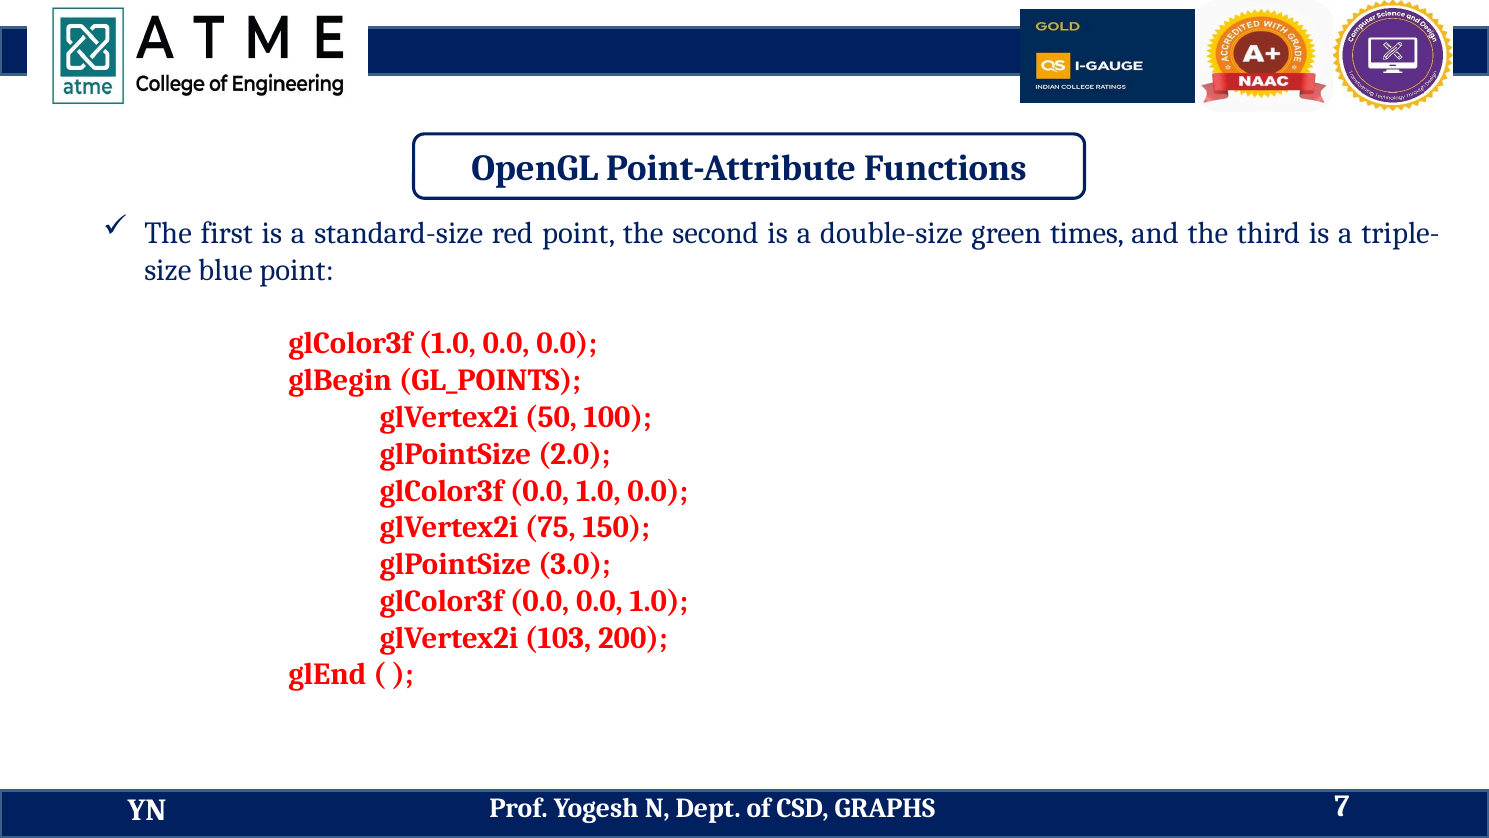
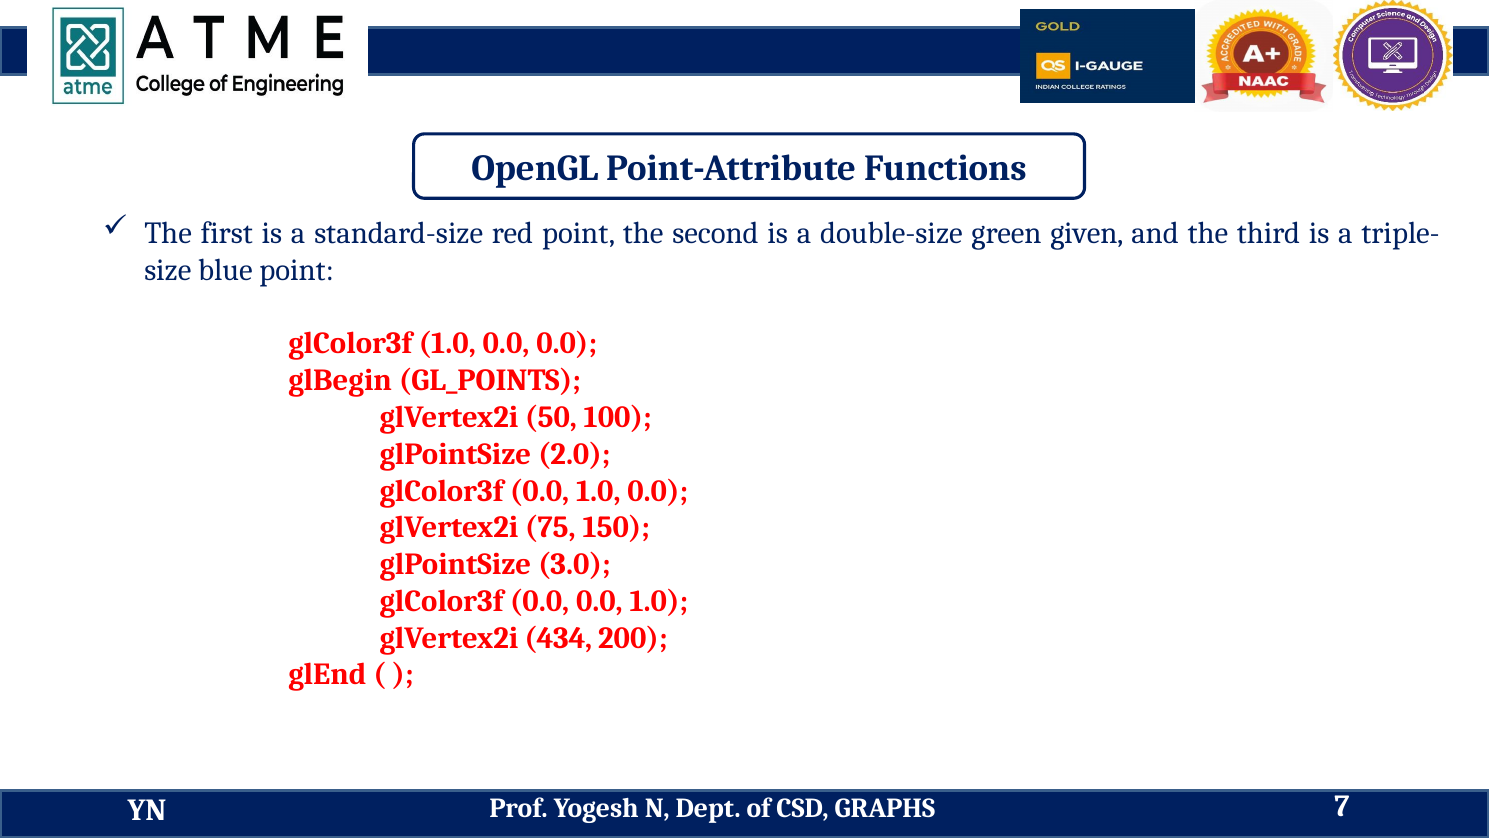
times: times -> given
103: 103 -> 434
